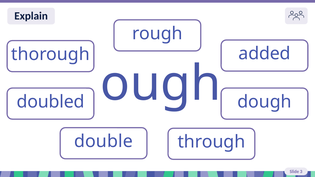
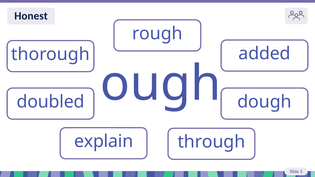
Explain: Explain -> Honest
double: double -> explain
